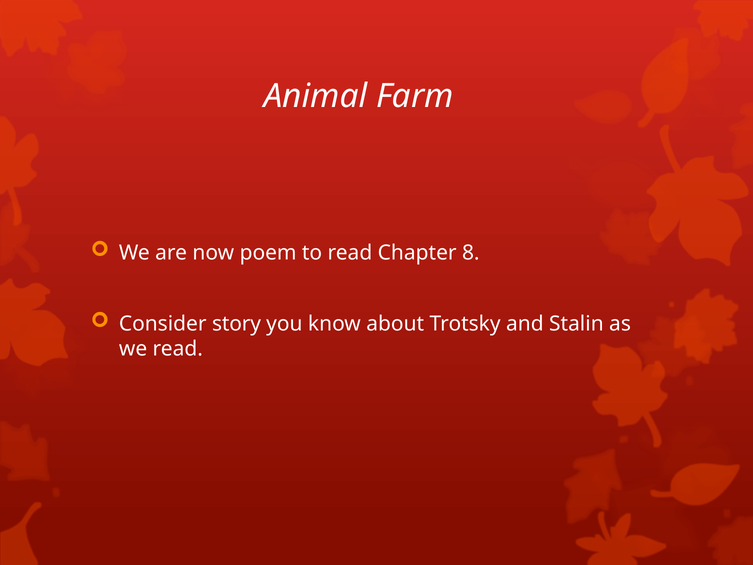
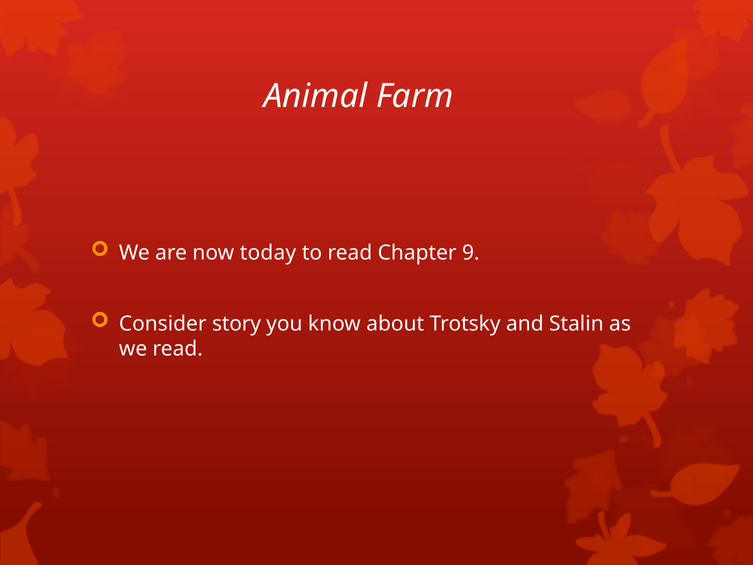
poem: poem -> today
8: 8 -> 9
